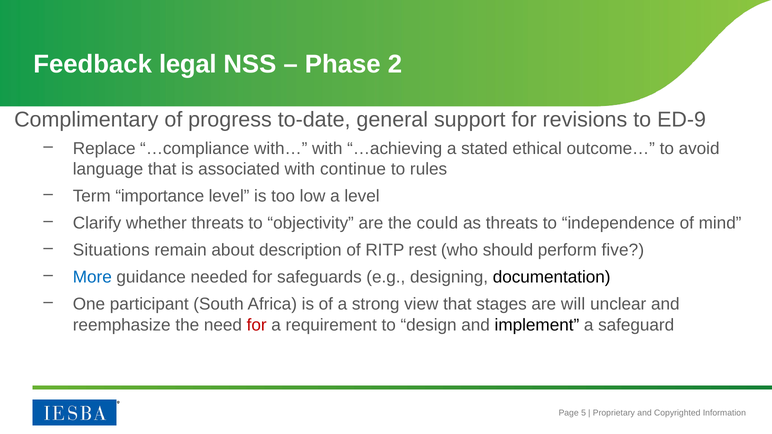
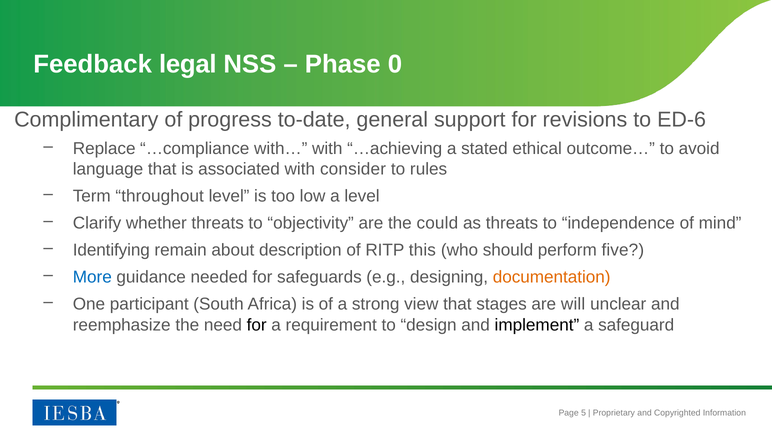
2: 2 -> 0
ED-9: ED-9 -> ED-6
continue: continue -> consider
importance: importance -> throughout
Situations: Situations -> Identifying
rest: rest -> this
documentation colour: black -> orange
for at (257, 325) colour: red -> black
